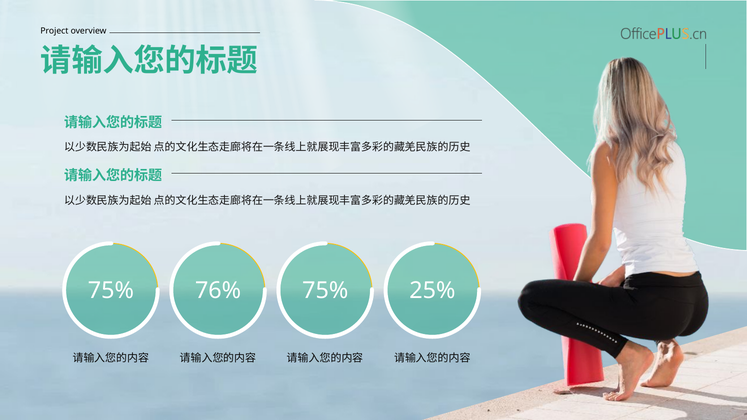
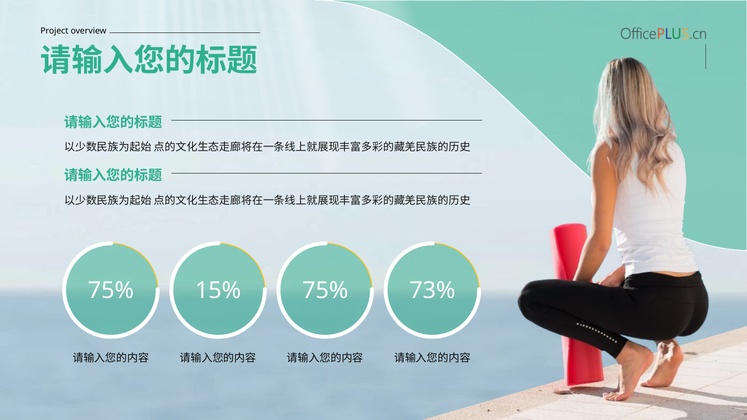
76%: 76% -> 15%
25%: 25% -> 73%
